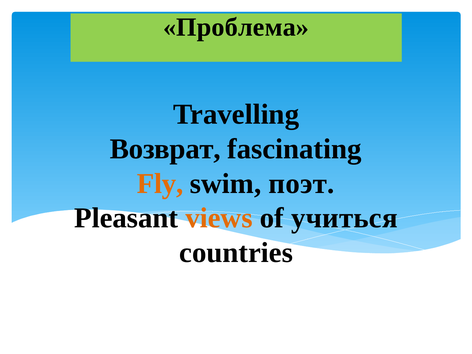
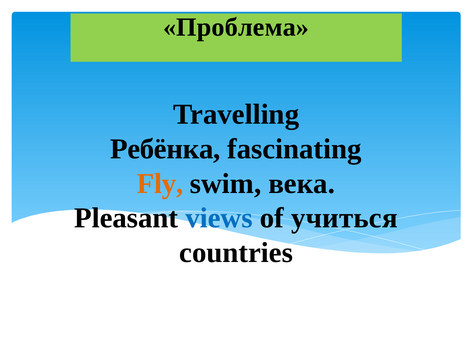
Возврат: Возврат -> Ребёнка
поэт: поэт -> века
views colour: orange -> blue
